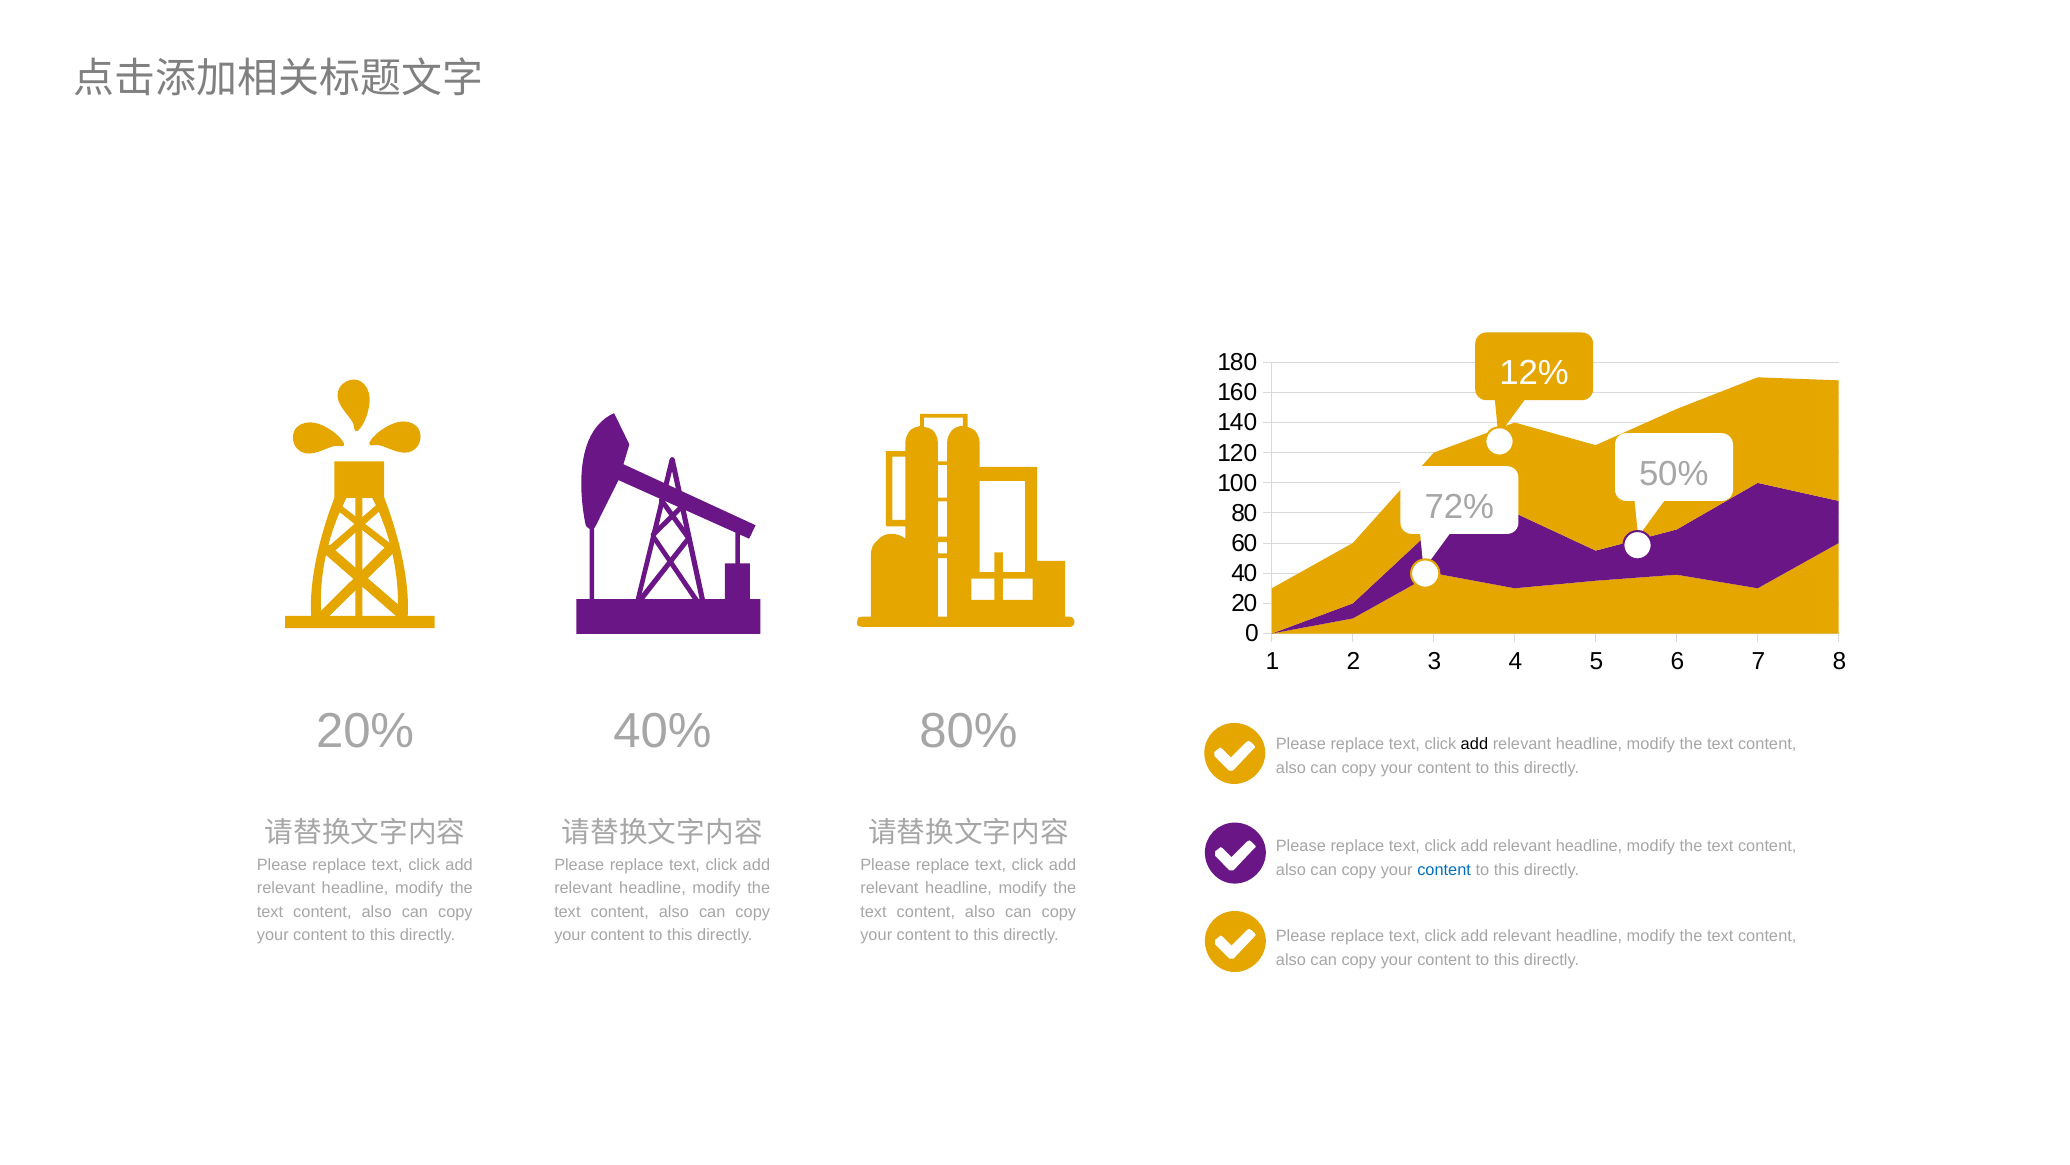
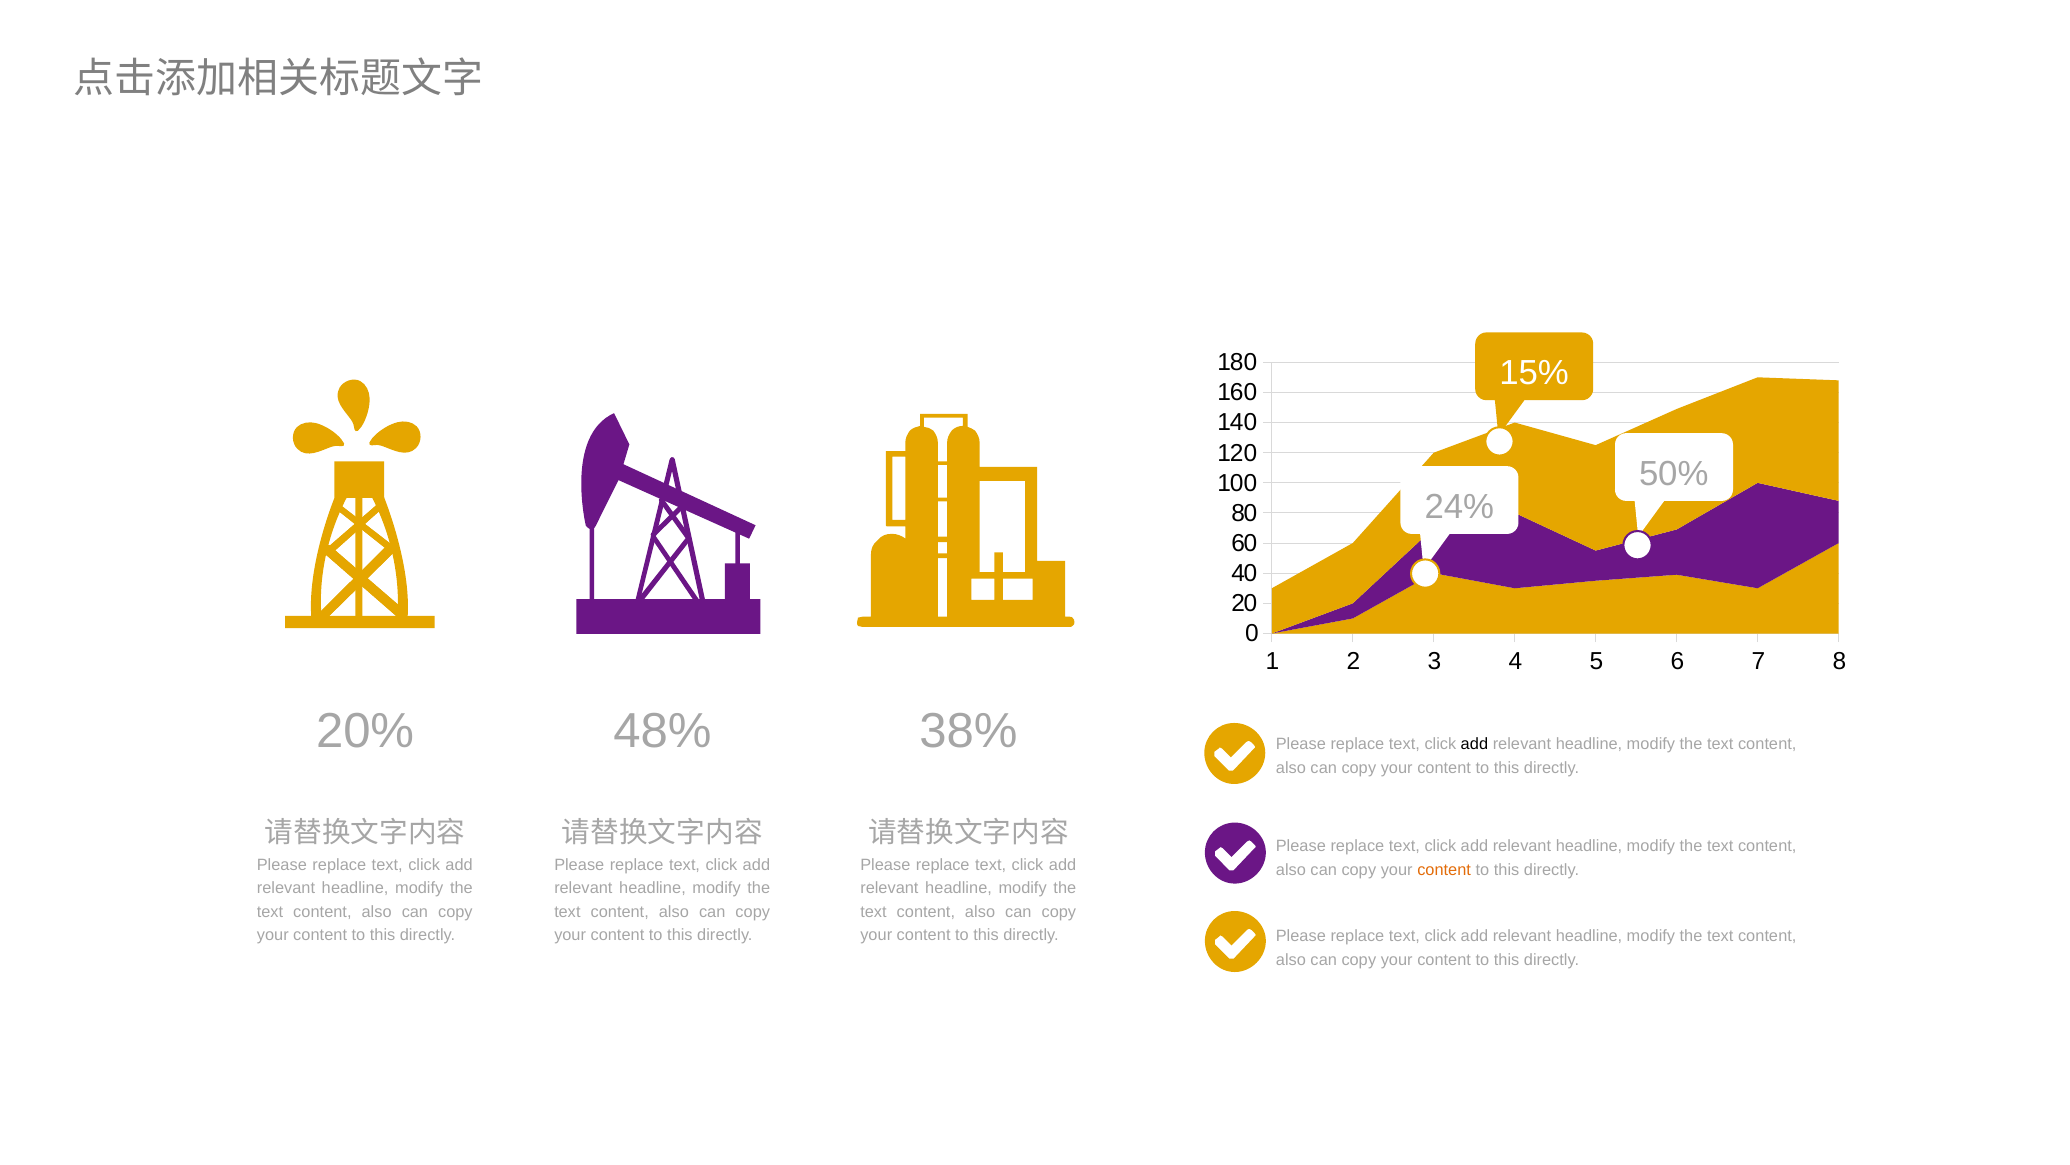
12%: 12% -> 15%
72%: 72% -> 24%
40%: 40% -> 48%
80%: 80% -> 38%
content at (1444, 869) colour: blue -> orange
